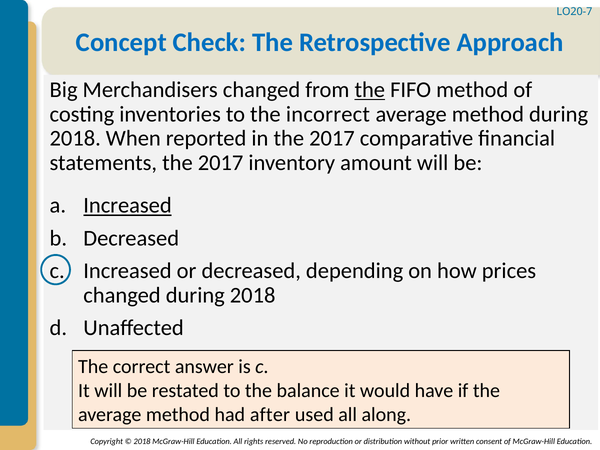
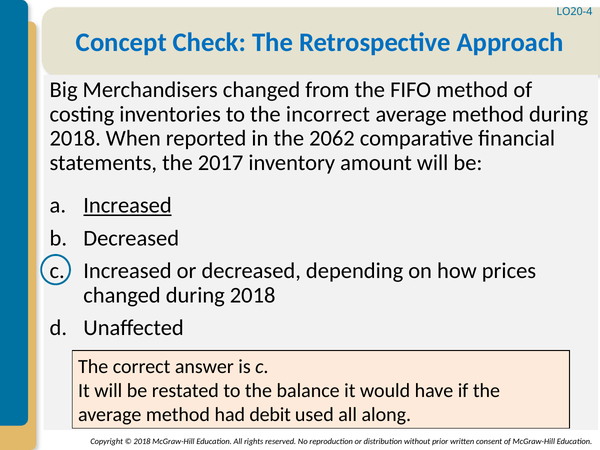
LO20-7: LO20-7 -> LO20-4
the at (370, 90) underline: present -> none
in the 2017: 2017 -> 2062
after: after -> debit
